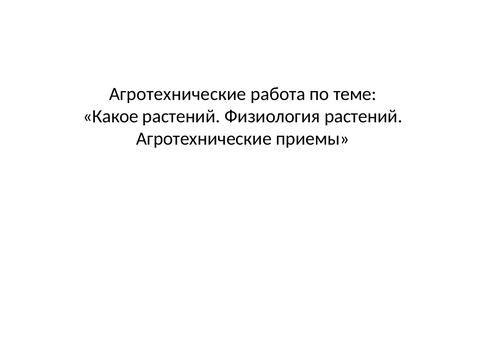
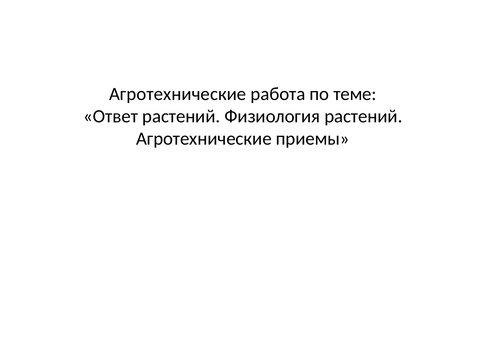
Какое: Какое -> Ответ
